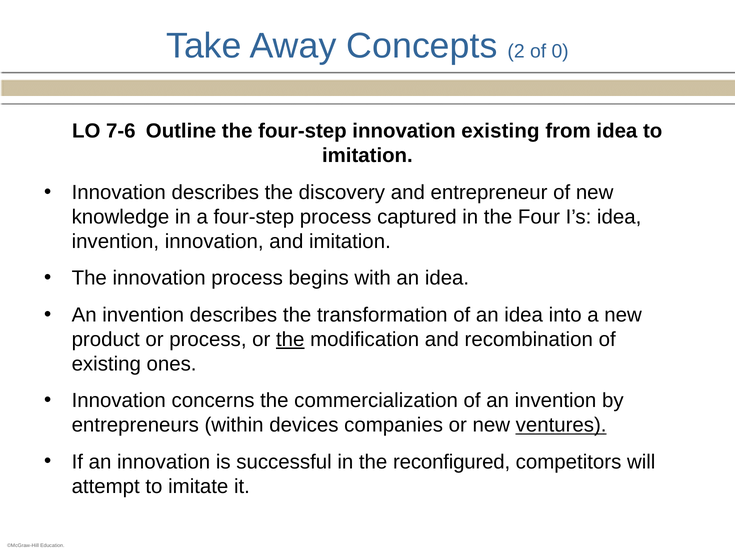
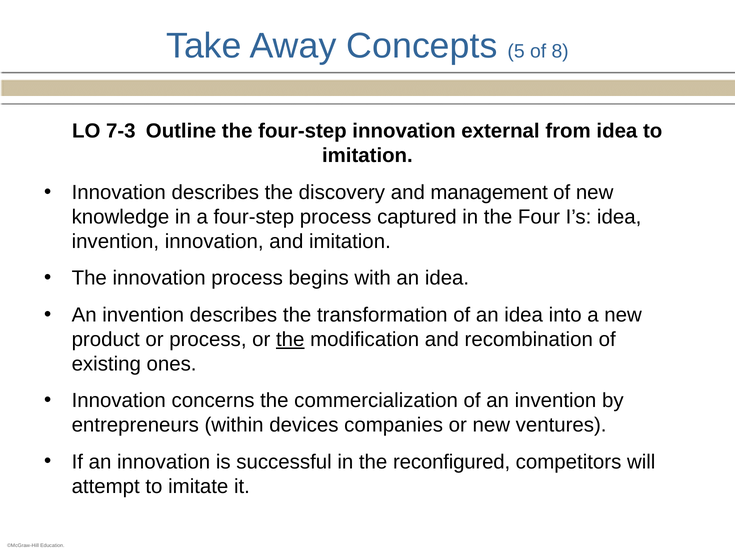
2: 2 -> 5
0: 0 -> 8
7-6: 7-6 -> 7-3
innovation existing: existing -> external
entrepreneur: entrepreneur -> management
ventures underline: present -> none
